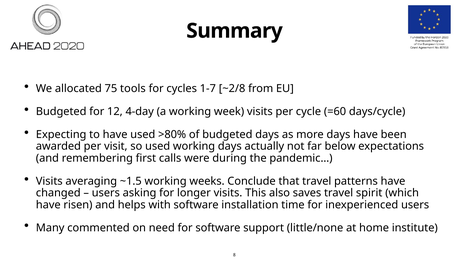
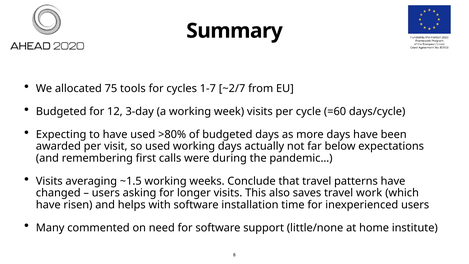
~2/8: ~2/8 -> ~2/7
4-day: 4-day -> 3-day
spirit: spirit -> work
